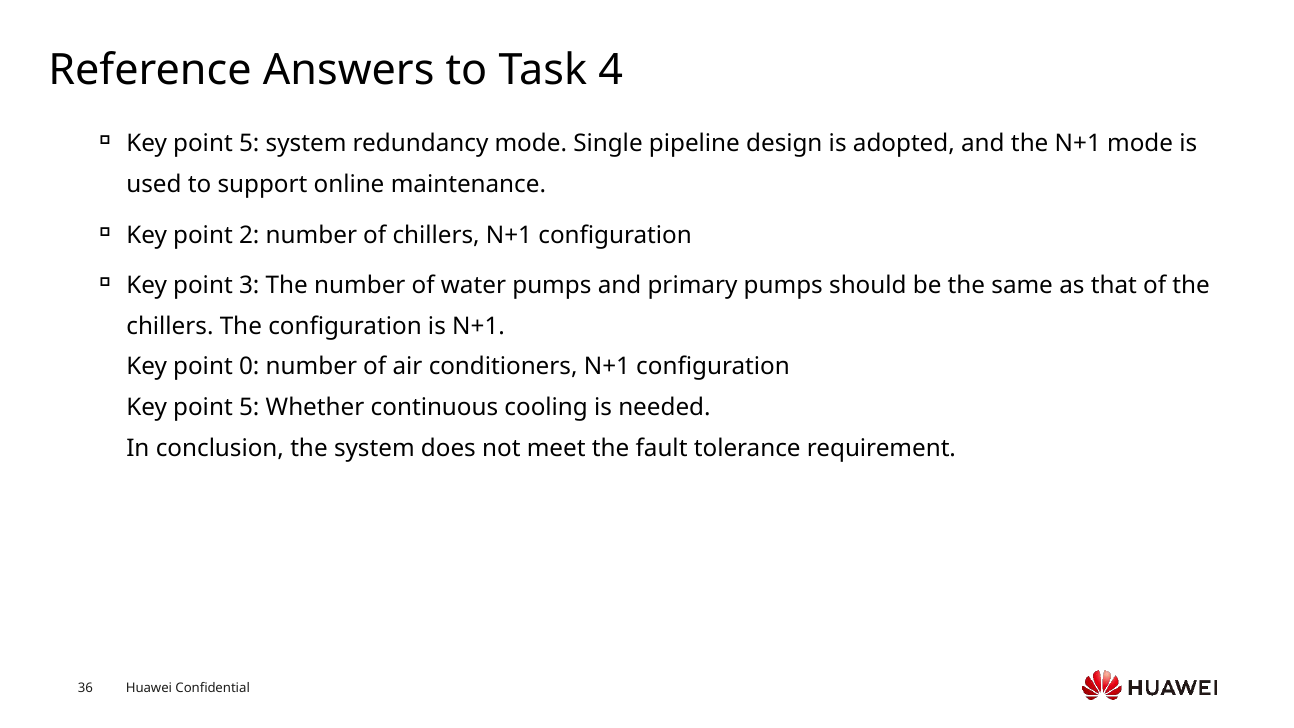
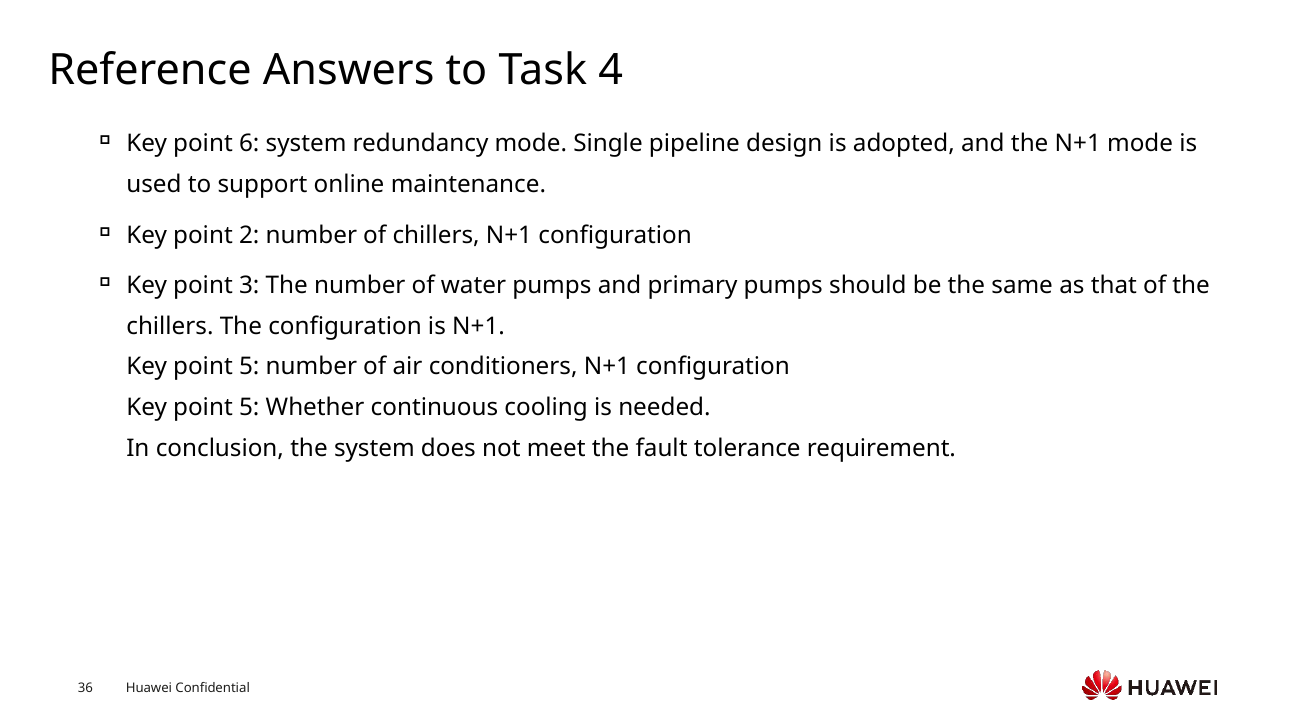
5 at (249, 144): 5 -> 6
0 at (249, 367): 0 -> 5
